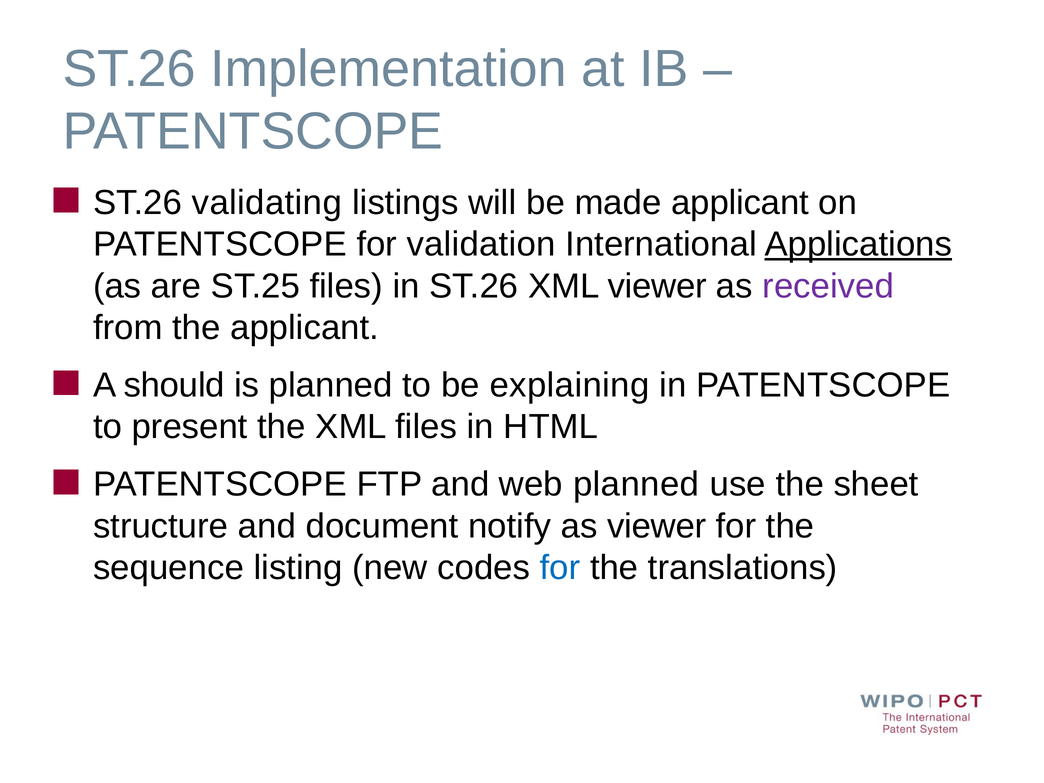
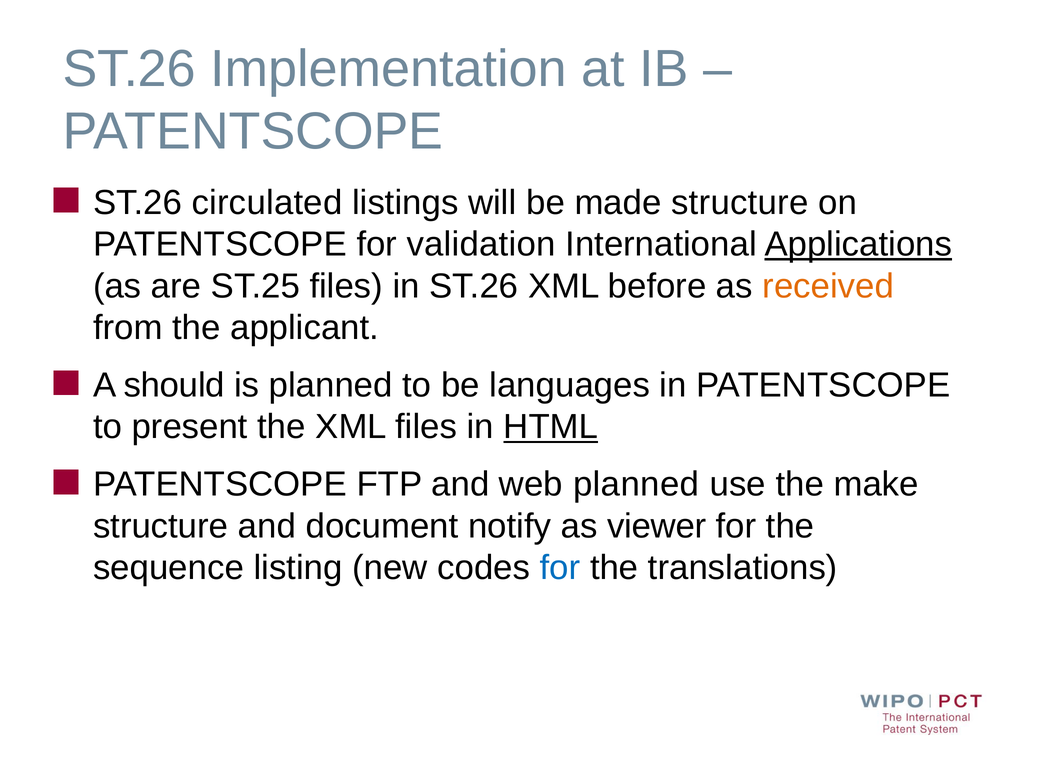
validating: validating -> circulated
made applicant: applicant -> structure
XML viewer: viewer -> before
received colour: purple -> orange
explaining: explaining -> languages
HTML underline: none -> present
sheet: sheet -> make
